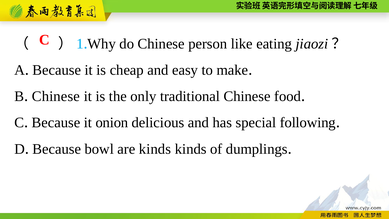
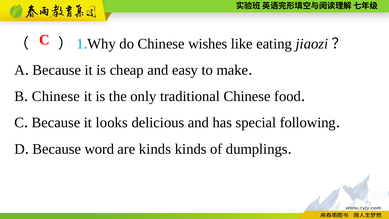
person: person -> wishes
onion: onion -> looks
bowl: bowl -> word
